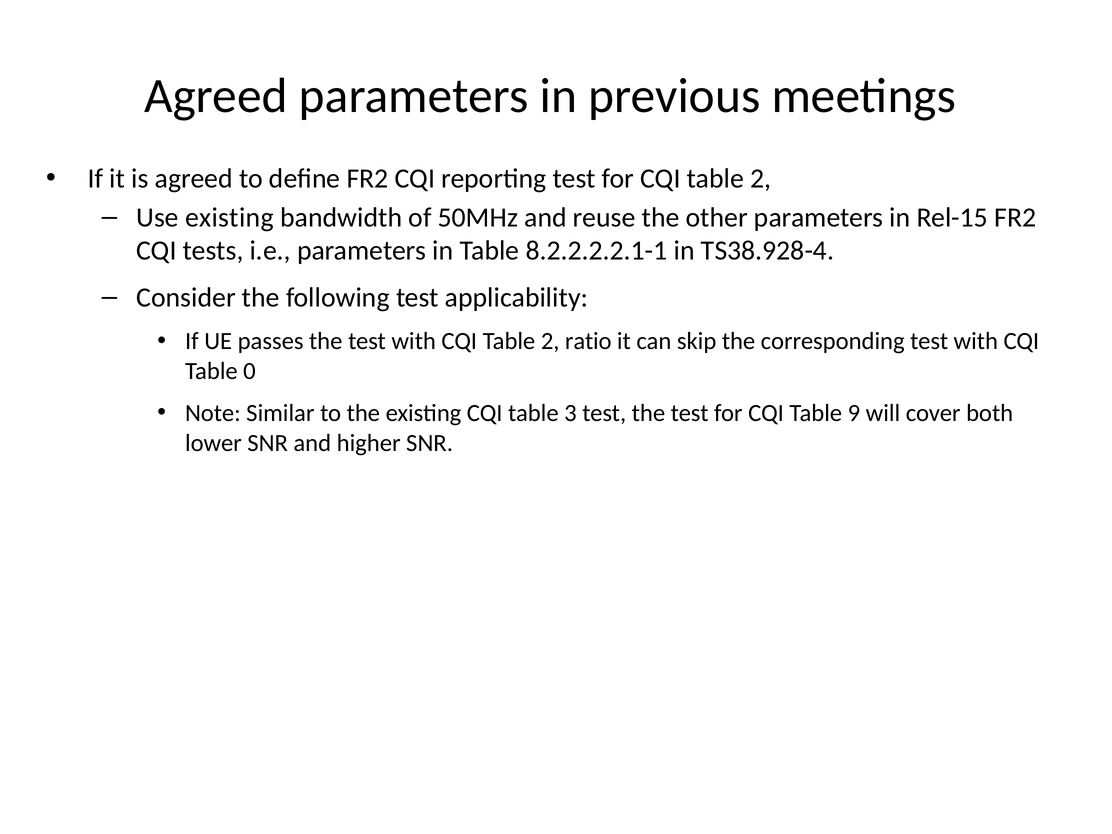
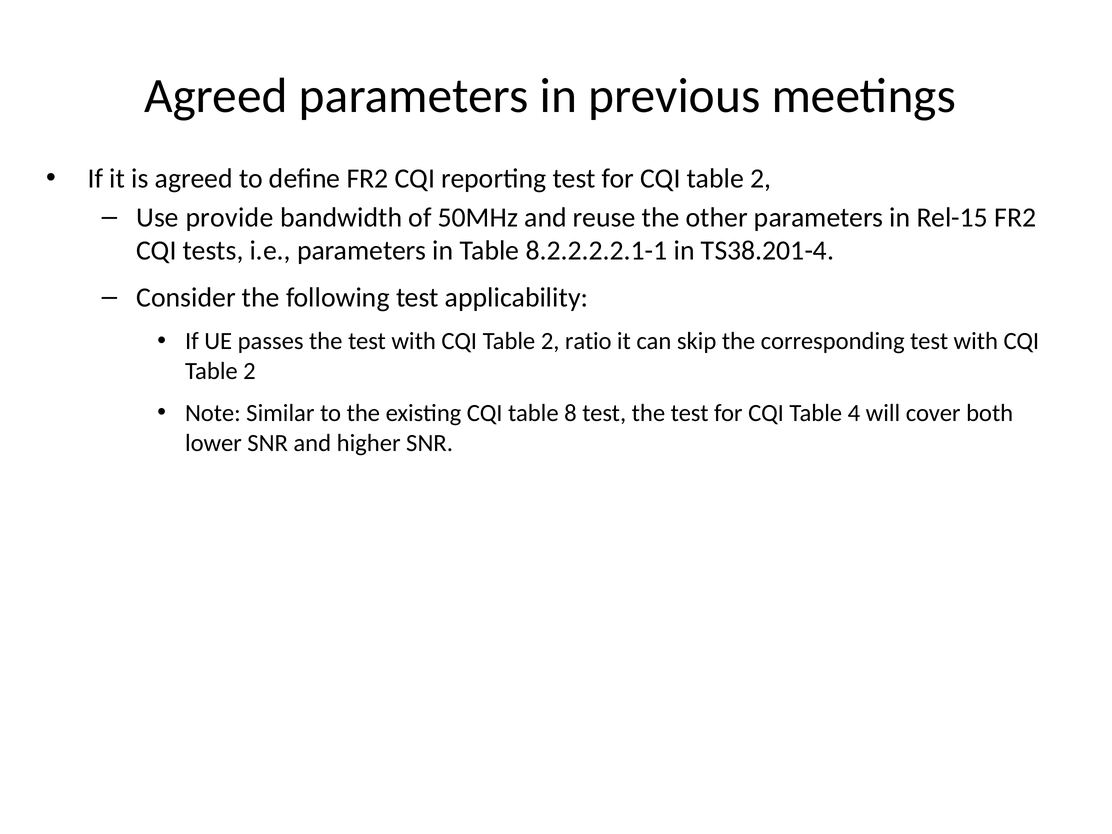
Use existing: existing -> provide
TS38.928-4: TS38.928-4 -> TS38.201-4
0 at (249, 371): 0 -> 2
3: 3 -> 8
9: 9 -> 4
